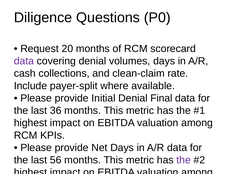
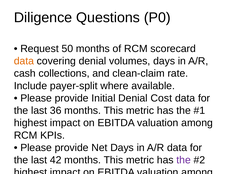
20: 20 -> 50
data at (24, 61) colour: purple -> orange
Denial Final: Final -> Cost
56: 56 -> 42
